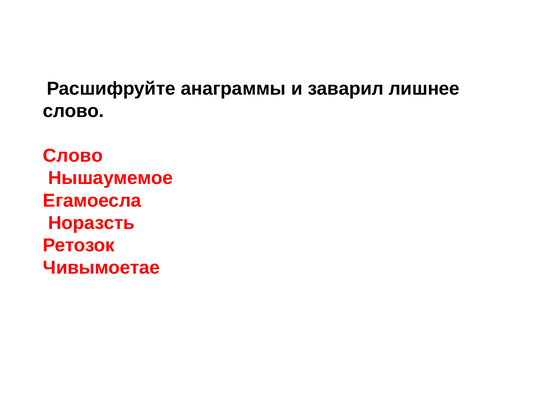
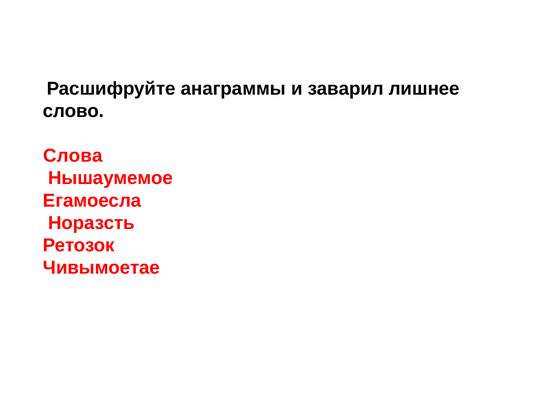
Слово at (73, 156): Слово -> Слова
